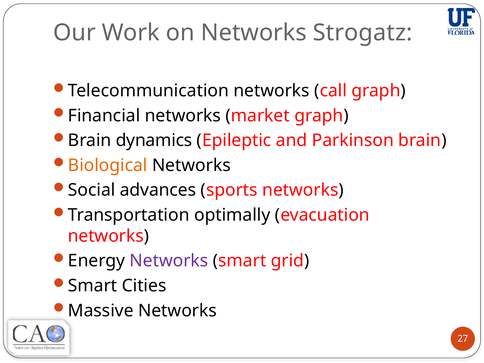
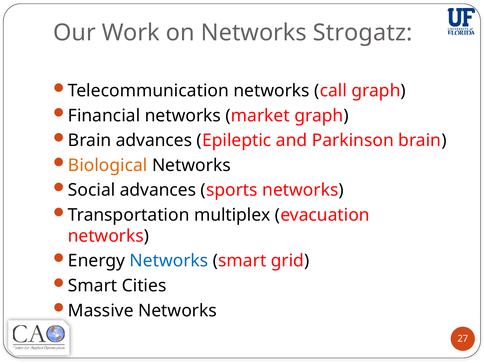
Brain dynamics: dynamics -> advances
optimally: optimally -> multiplex
Networks at (169, 261) colour: purple -> blue
